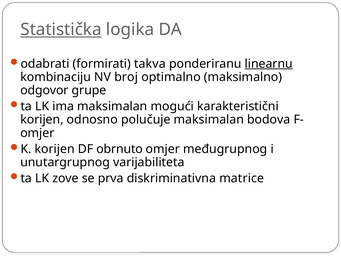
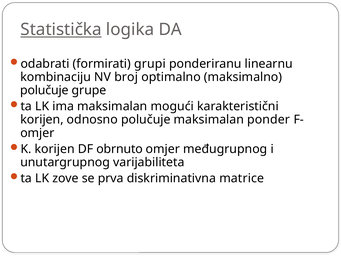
takva: takva -> grupi
linearnu underline: present -> none
odgovor at (44, 90): odgovor -> polučuje
bodova: bodova -> ponder
